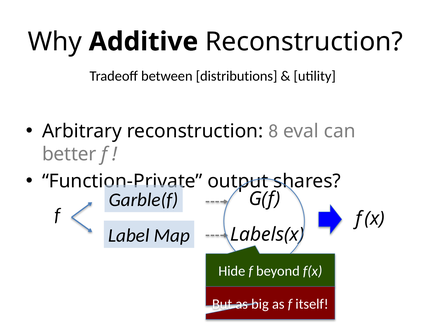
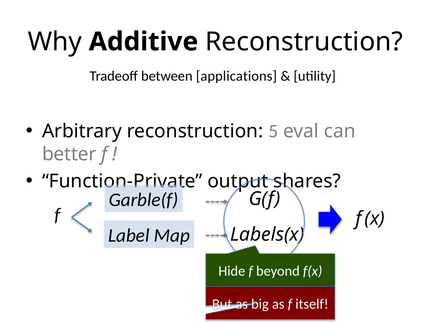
distributions: distributions -> applications
8: 8 -> 5
